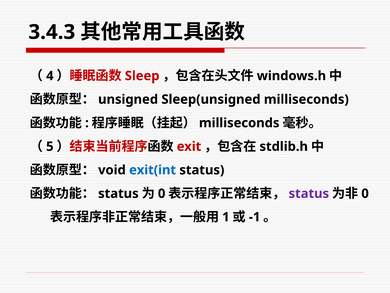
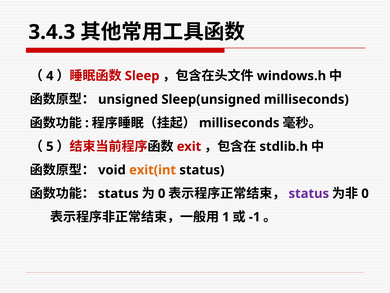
exit(int colour: blue -> orange
